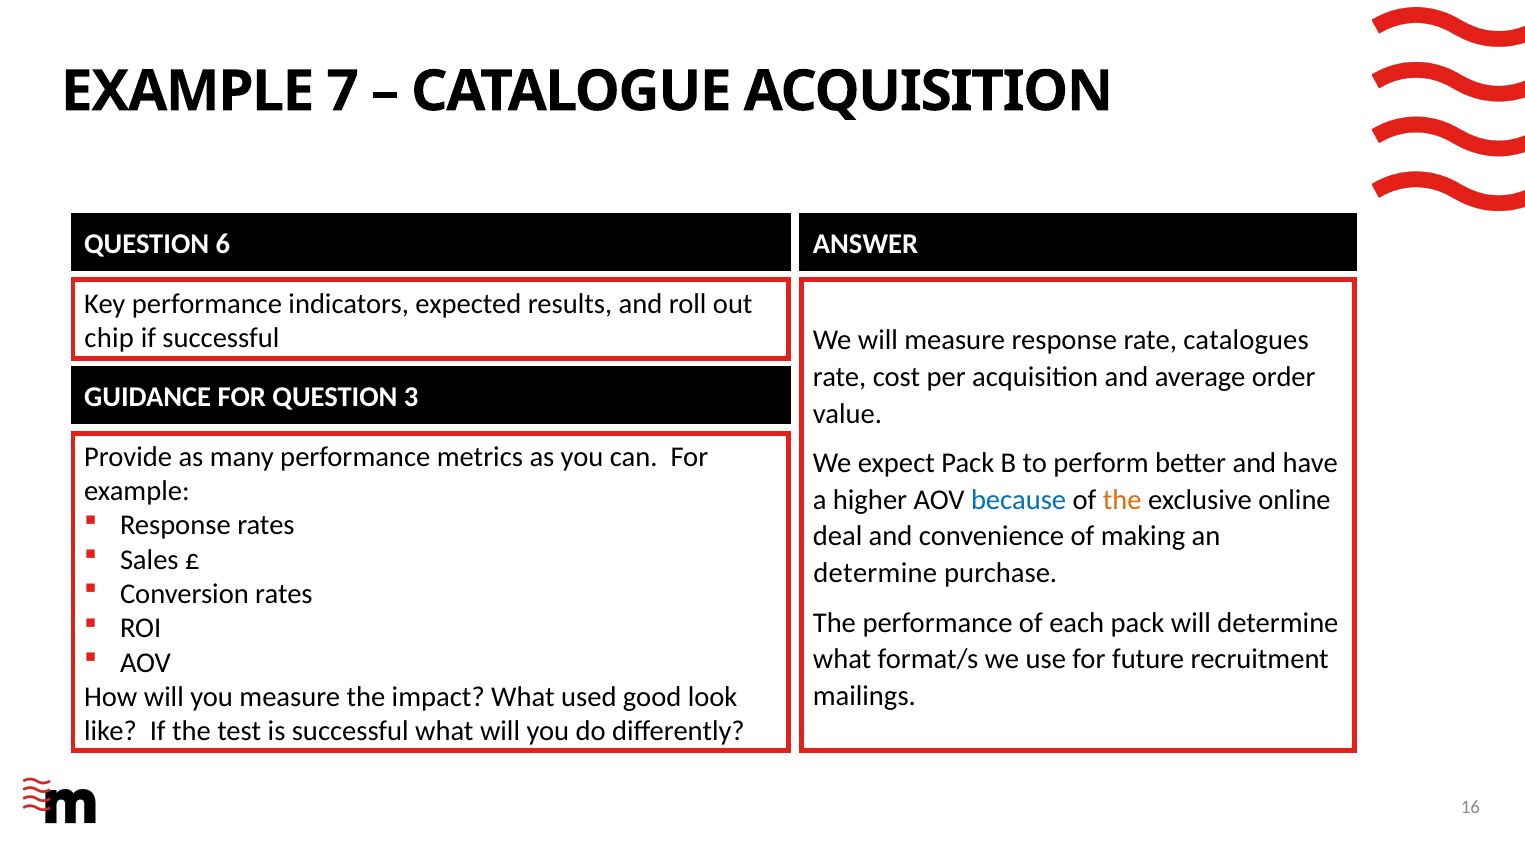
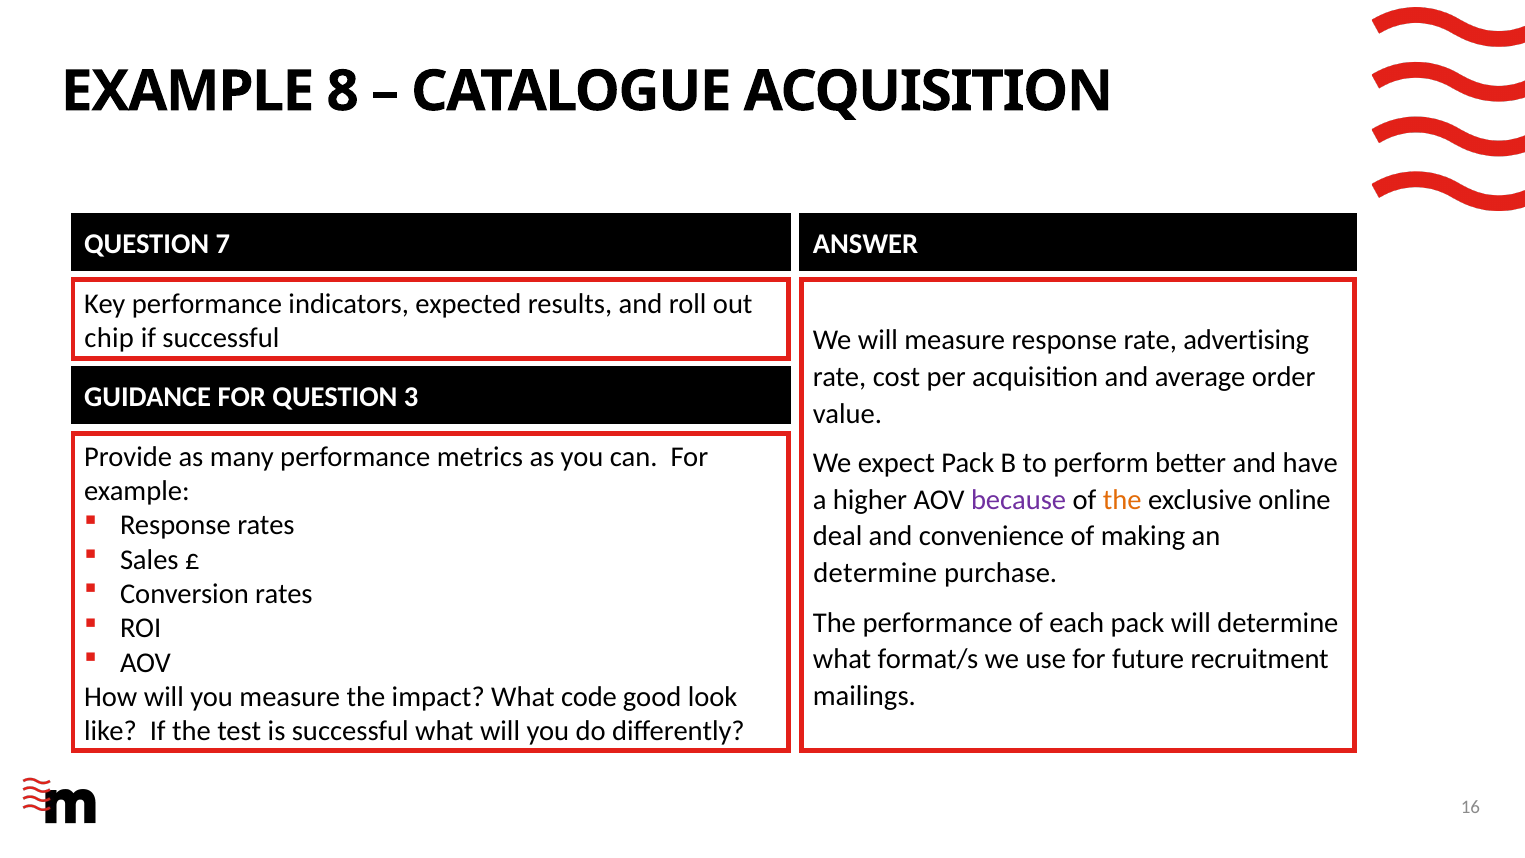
7: 7 -> 8
6: 6 -> 7
catalogues: catalogues -> advertising
because colour: blue -> purple
used: used -> code
